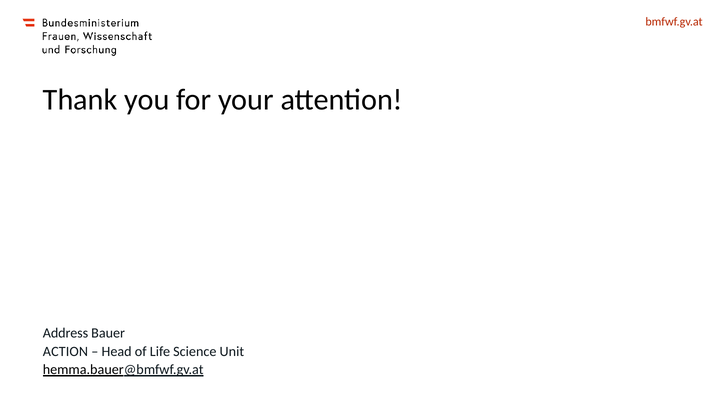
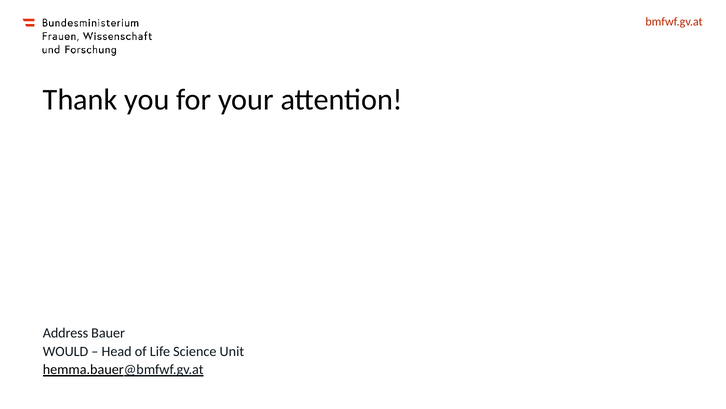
ACTION: ACTION -> WOULD
